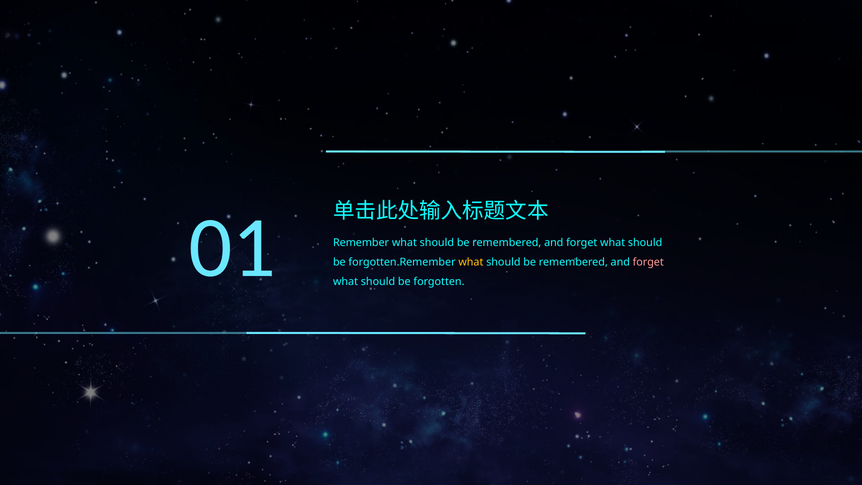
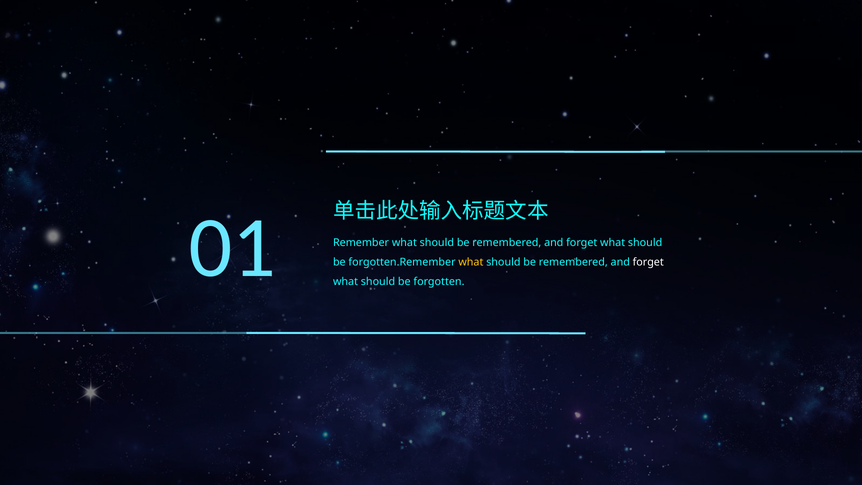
forget at (648, 262) colour: pink -> white
